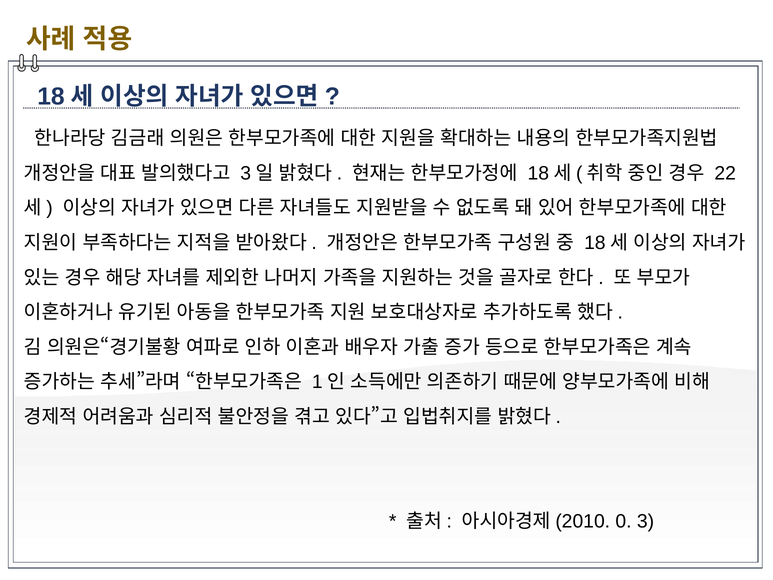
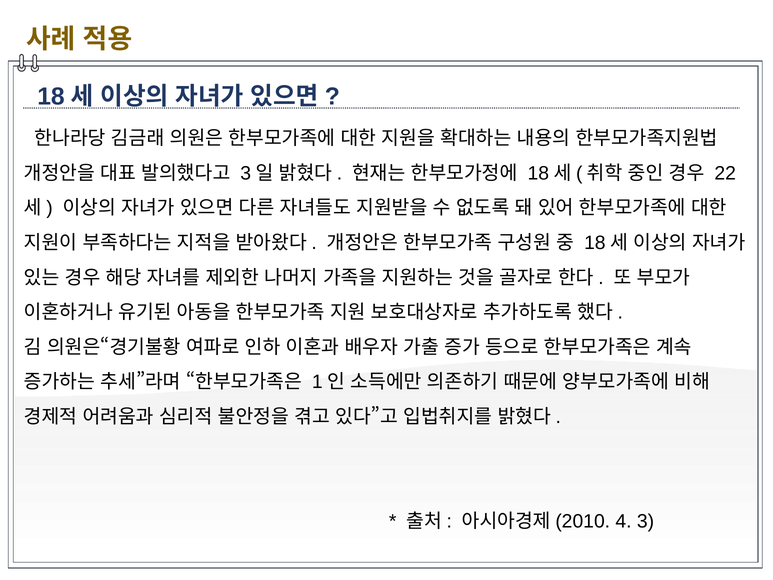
0: 0 -> 4
